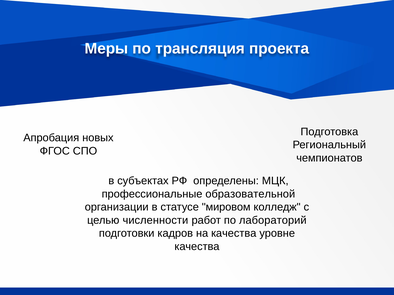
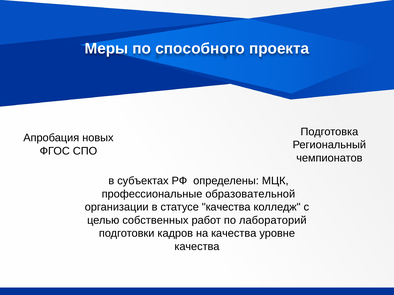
трансляция: трансляция -> способного
статусе мировом: мировом -> качества
численности: численности -> собственных
